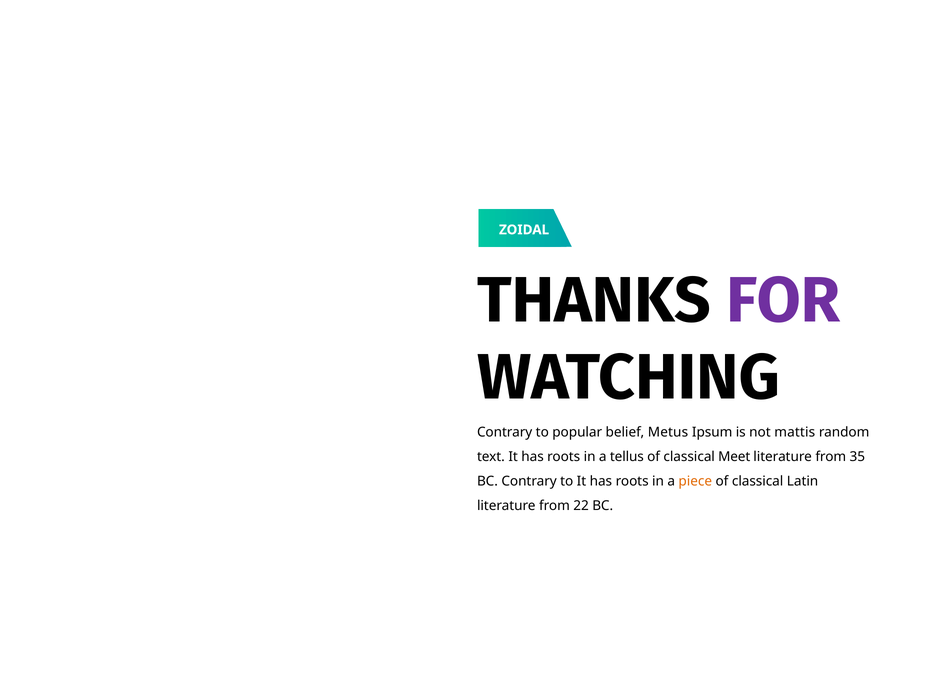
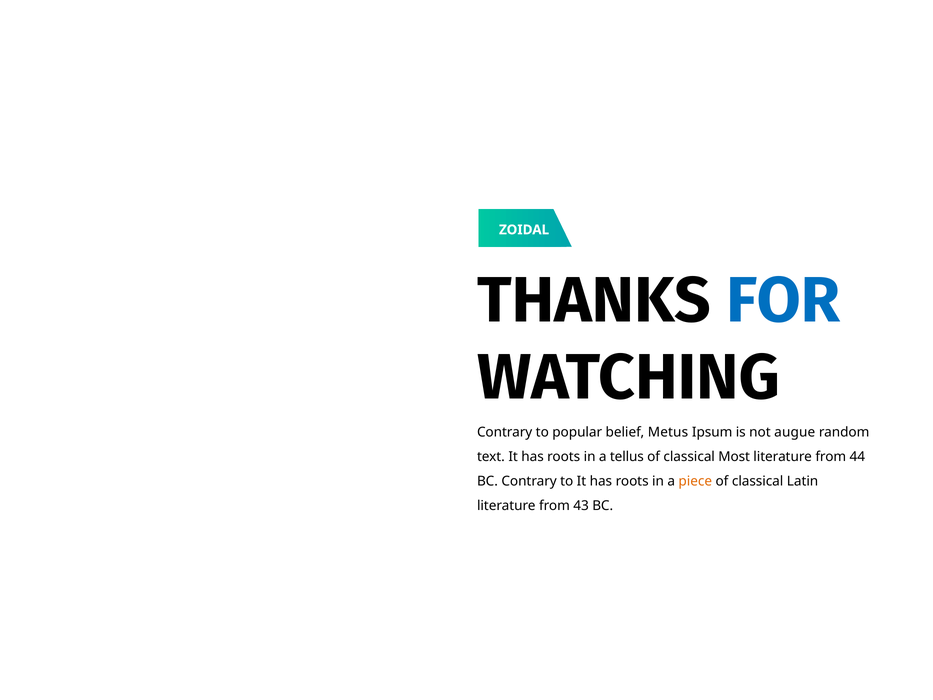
FOR colour: purple -> blue
mattis: mattis -> augue
Meet: Meet -> Most
35: 35 -> 44
22: 22 -> 43
